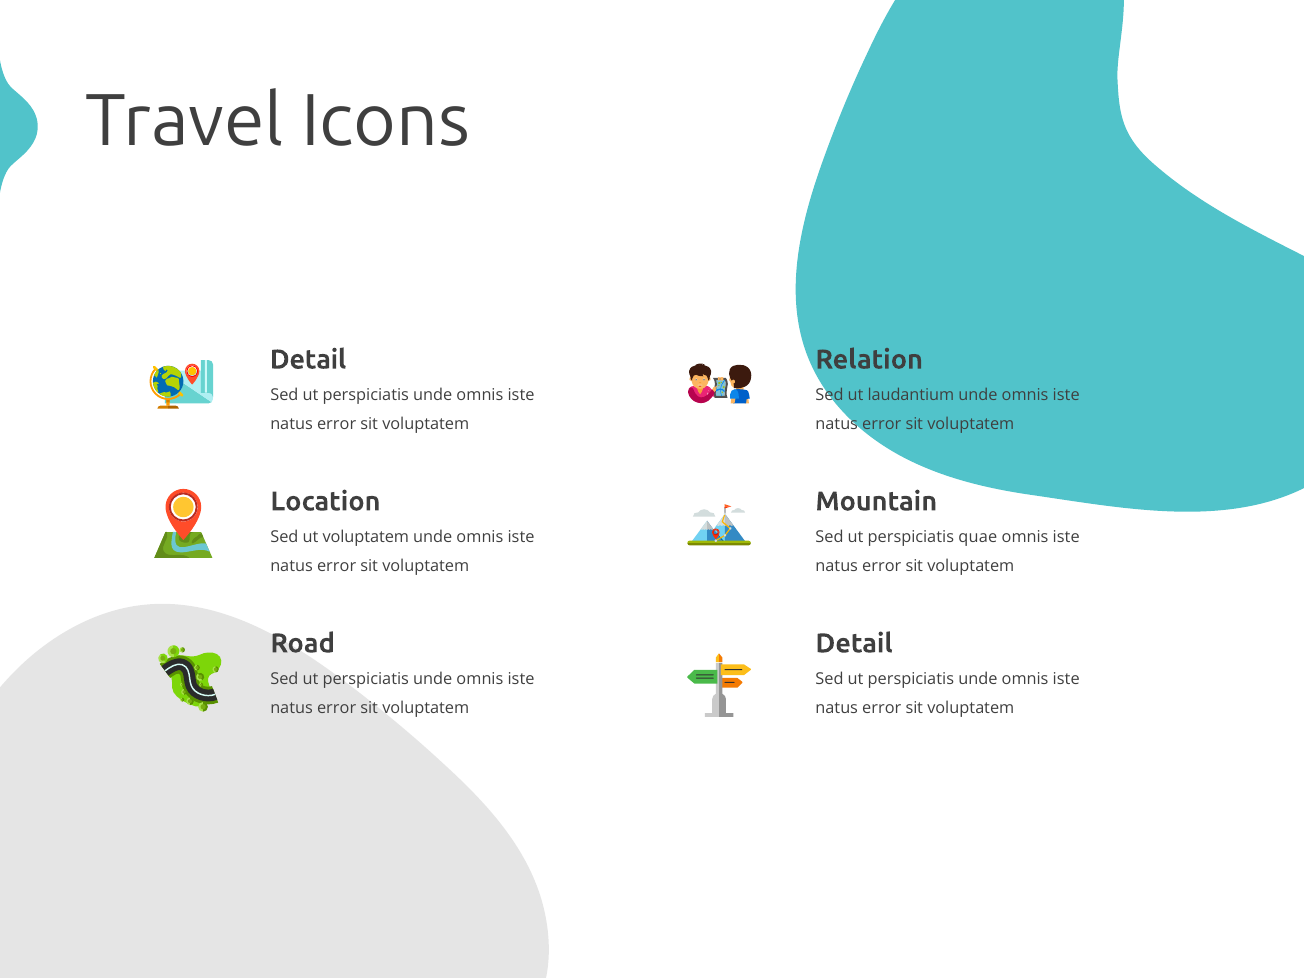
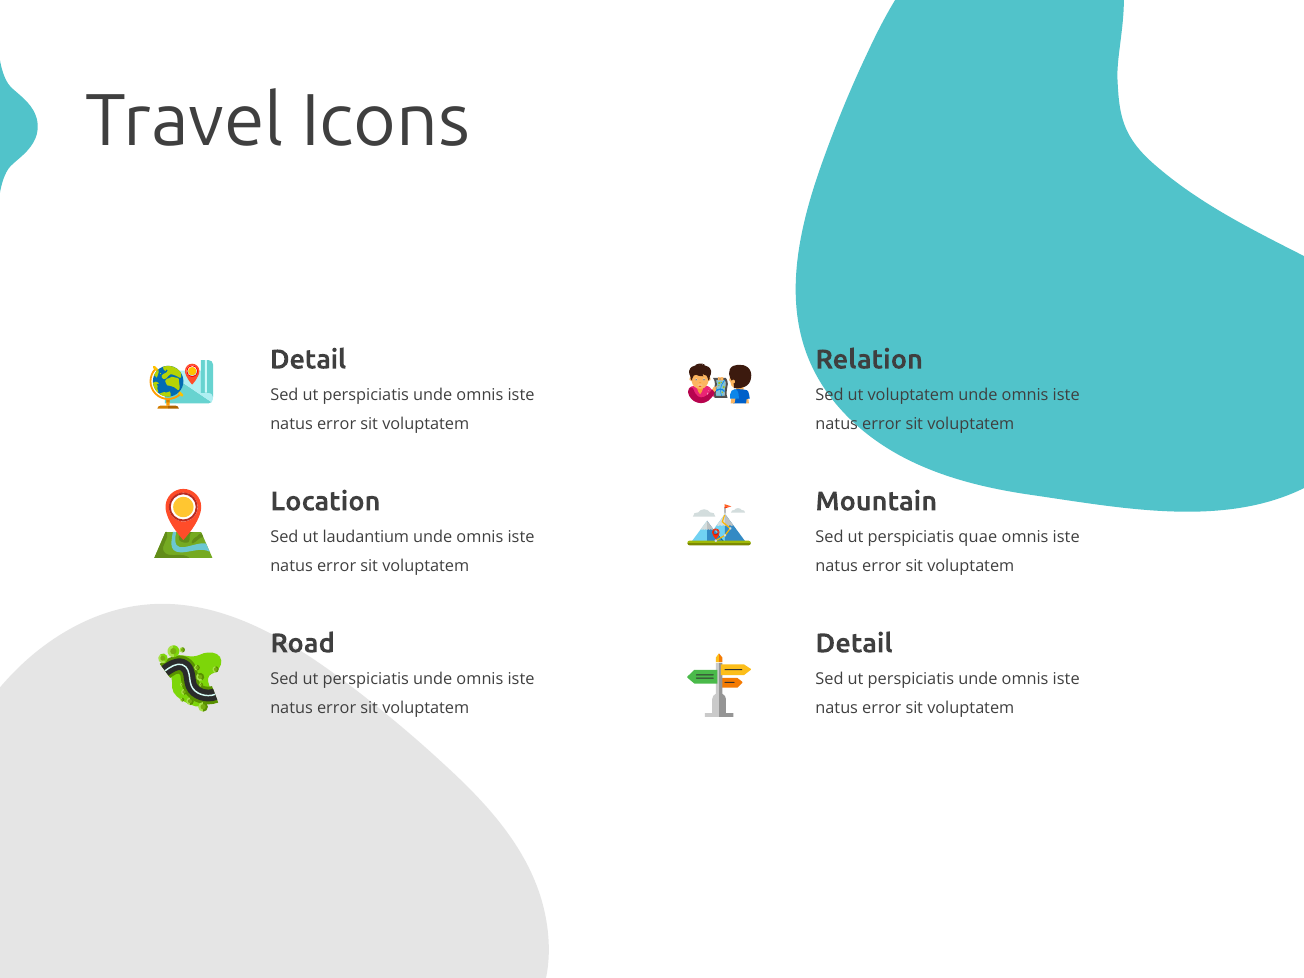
ut laudantium: laudantium -> voluptatem
ut voluptatem: voluptatem -> laudantium
